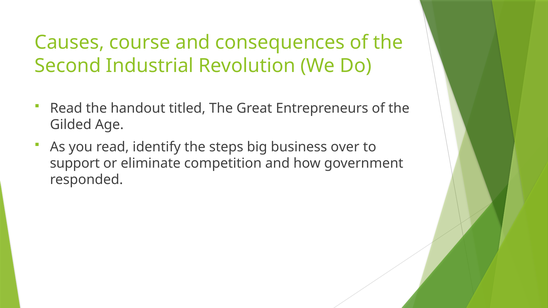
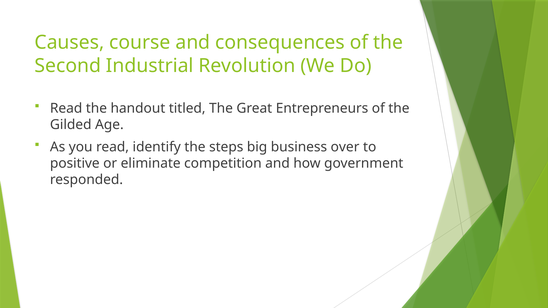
support: support -> positive
